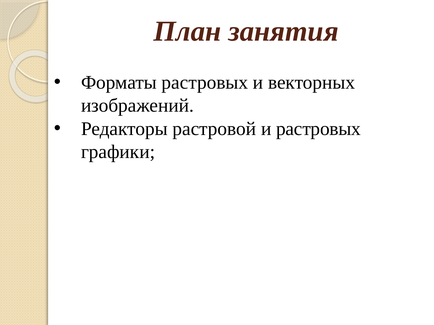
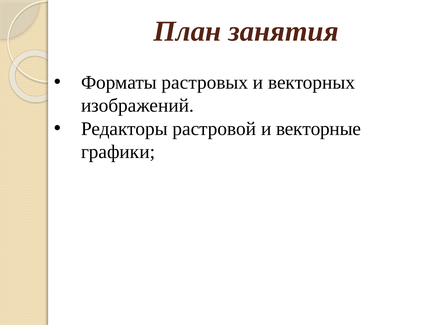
и растровых: растровых -> векторные
